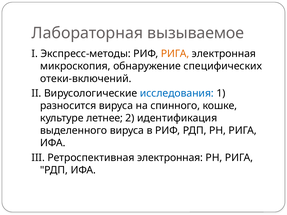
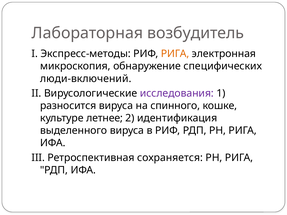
вызываемое: вызываемое -> возбудитель
отеки-включений: отеки-включений -> люди-включений
исследования colour: blue -> purple
Ретроспективная электронная: электронная -> сохраняется
